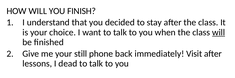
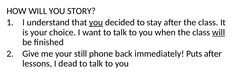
FINISH: FINISH -> STORY
you at (96, 22) underline: none -> present
Visit: Visit -> Puts
